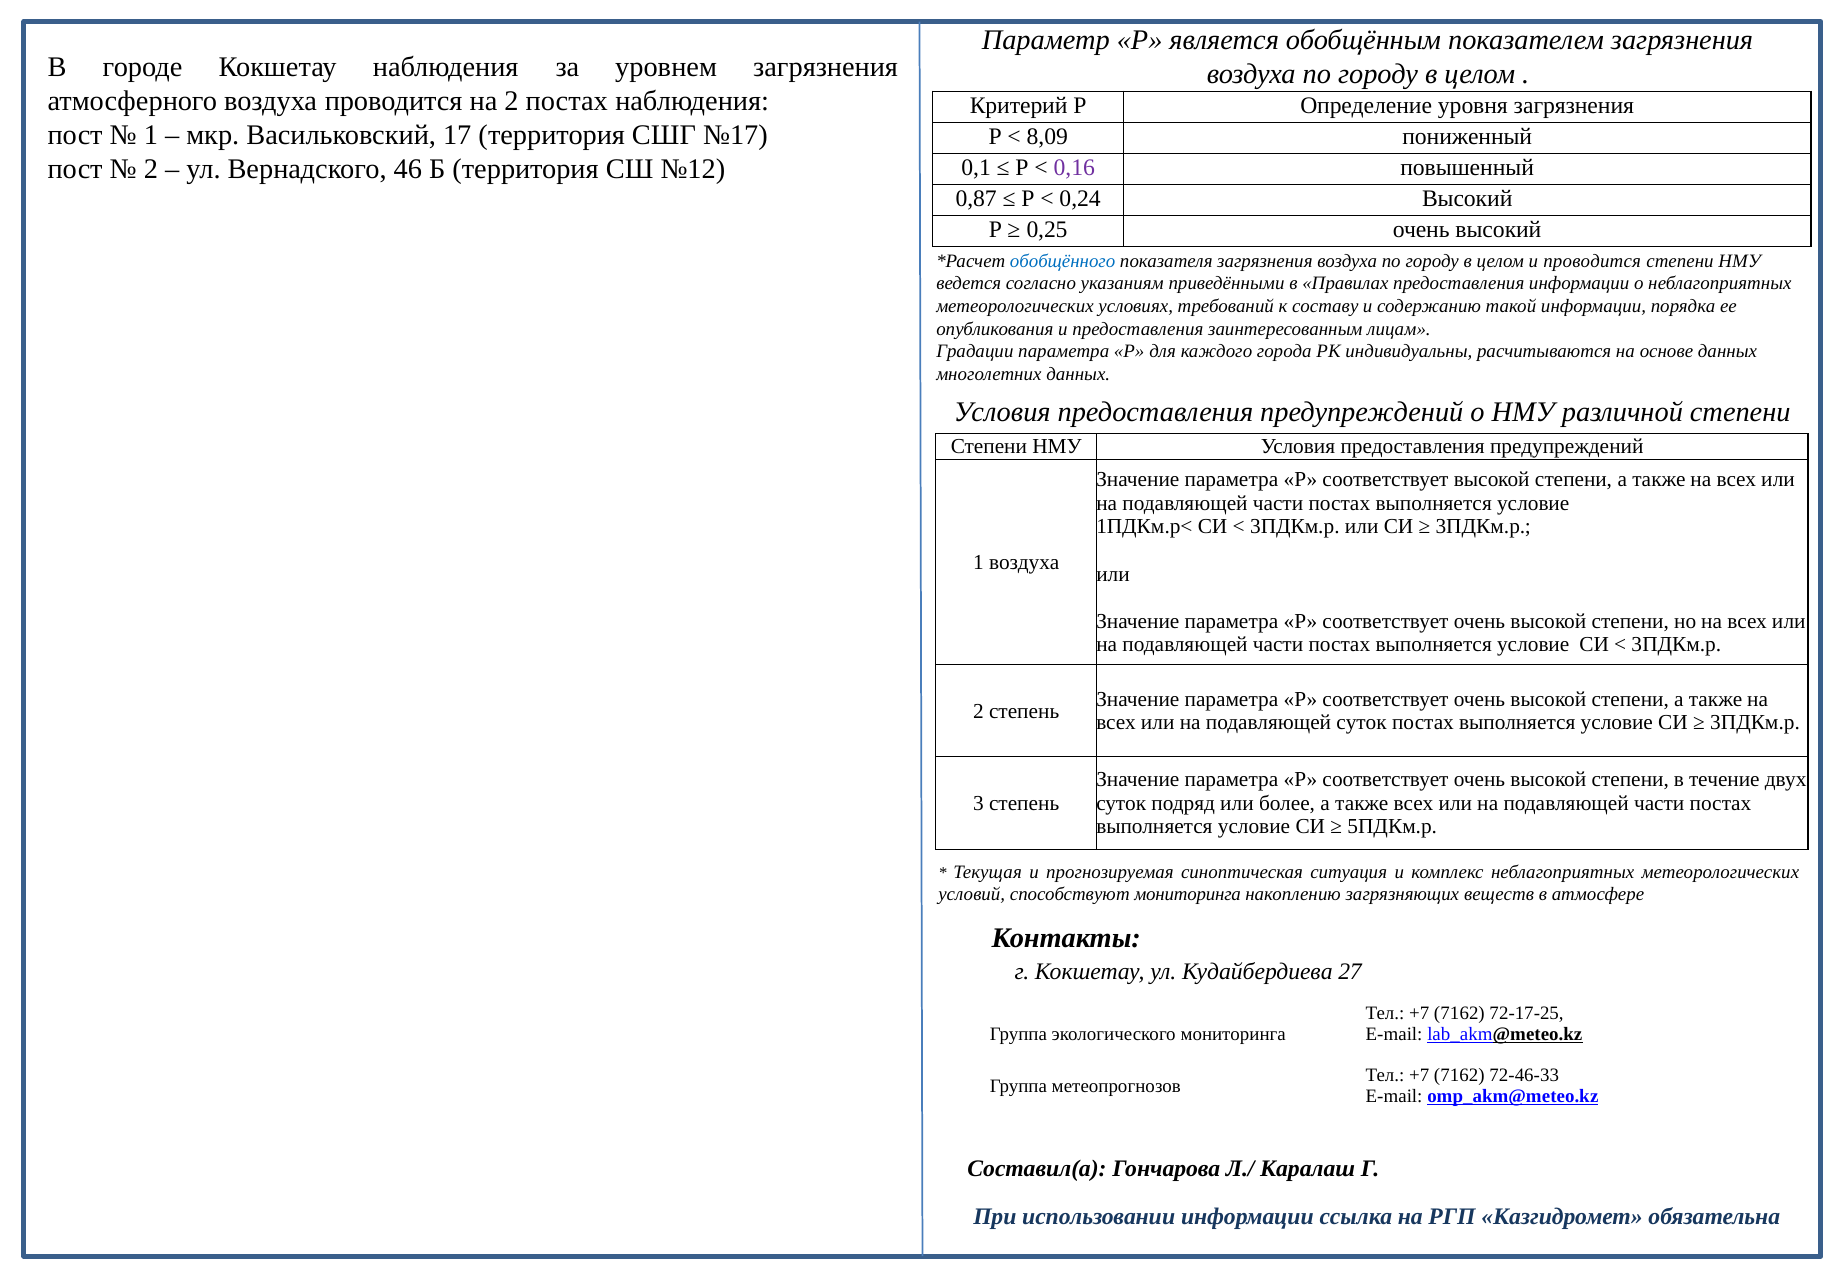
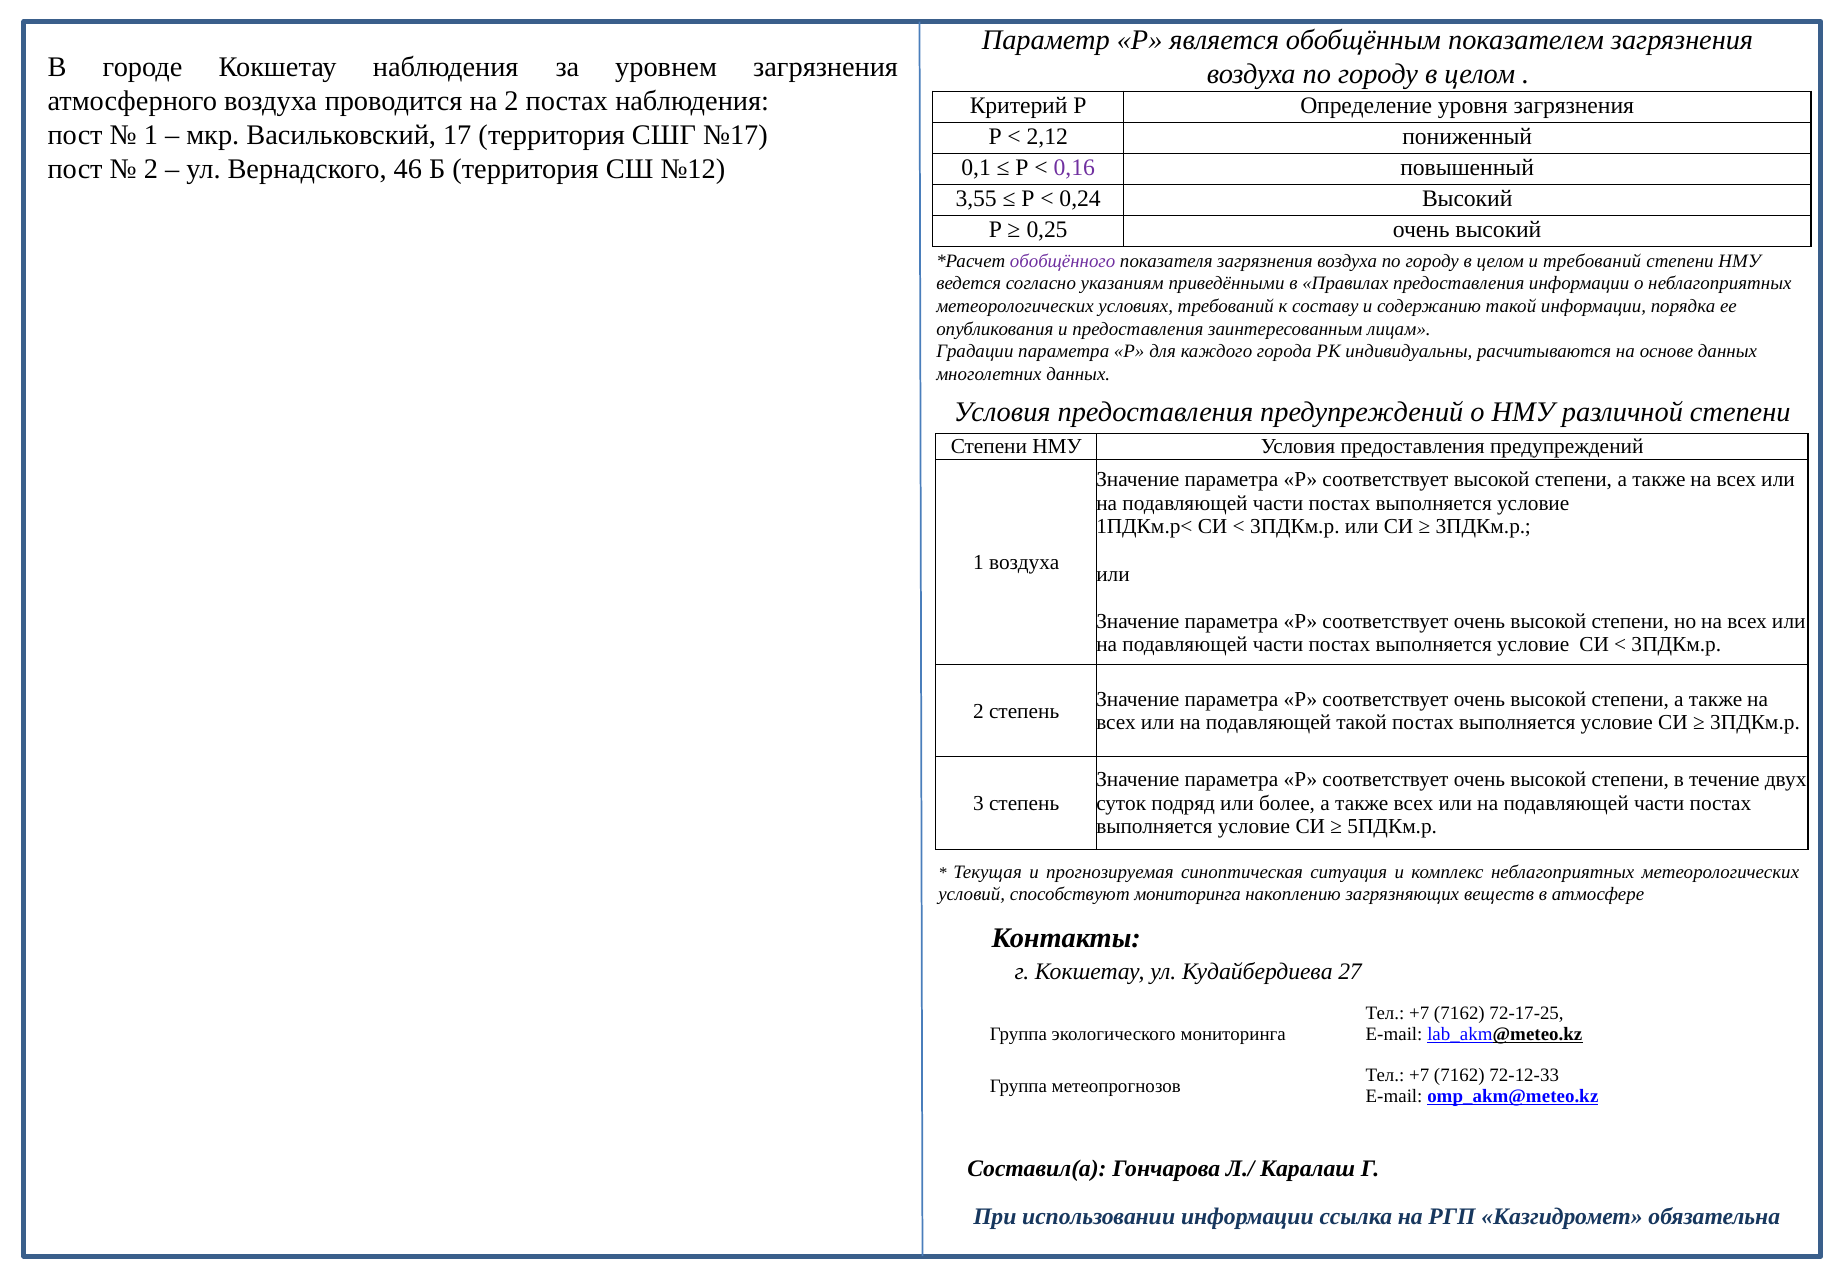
8,09: 8,09 -> 2,12
0,87: 0,87 -> 3,55
обобщённого colour: blue -> purple
и проводится: проводится -> требований
подавляющей суток: суток -> такой
72-46-33: 72-46-33 -> 72-12-33
